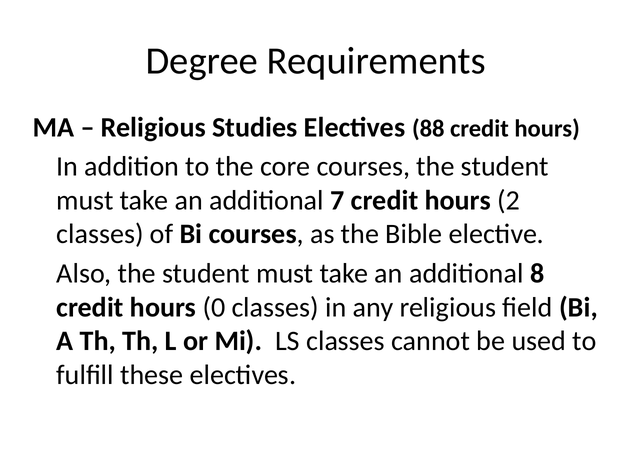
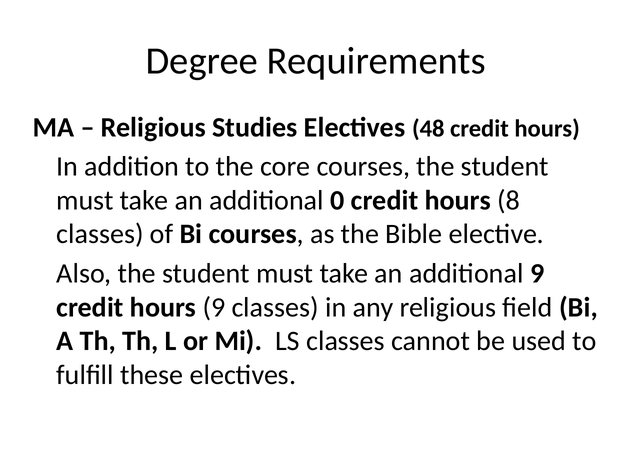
88: 88 -> 48
7: 7 -> 0
2: 2 -> 8
additional 8: 8 -> 9
hours 0: 0 -> 9
